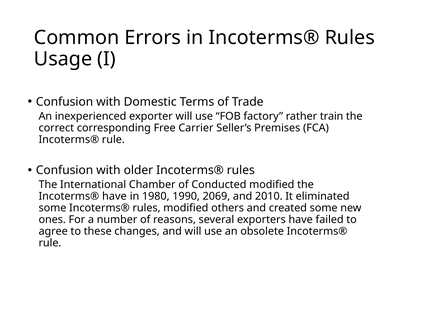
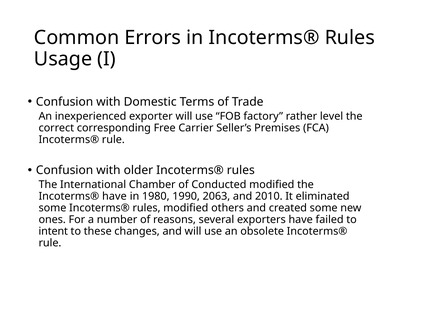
train: train -> level
2069: 2069 -> 2063
agree: agree -> intent
